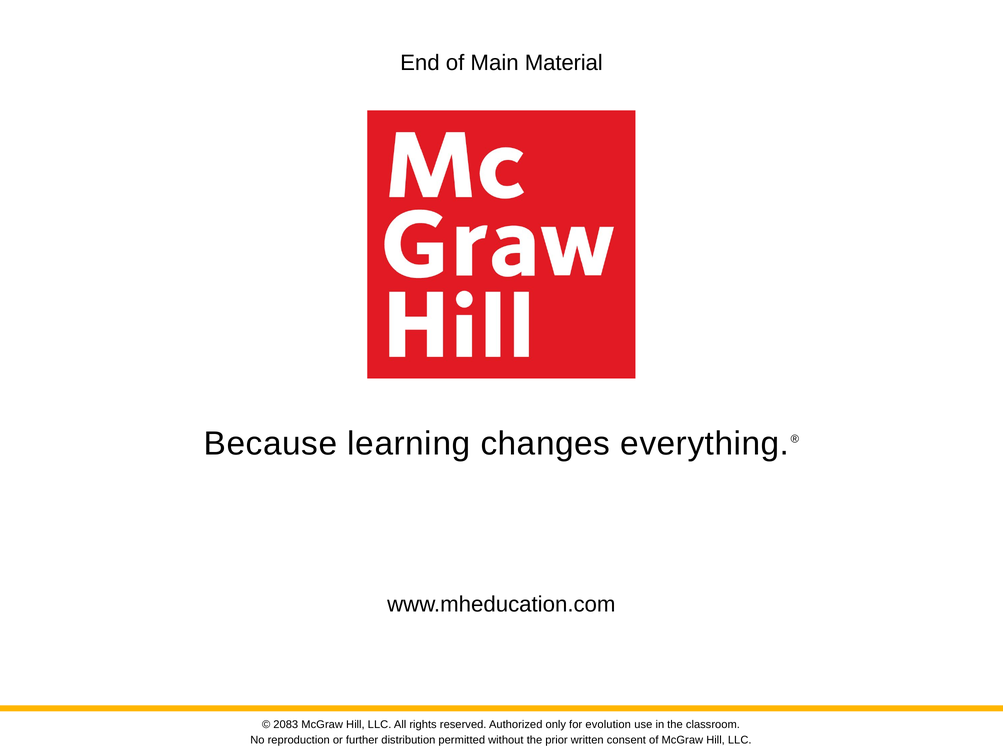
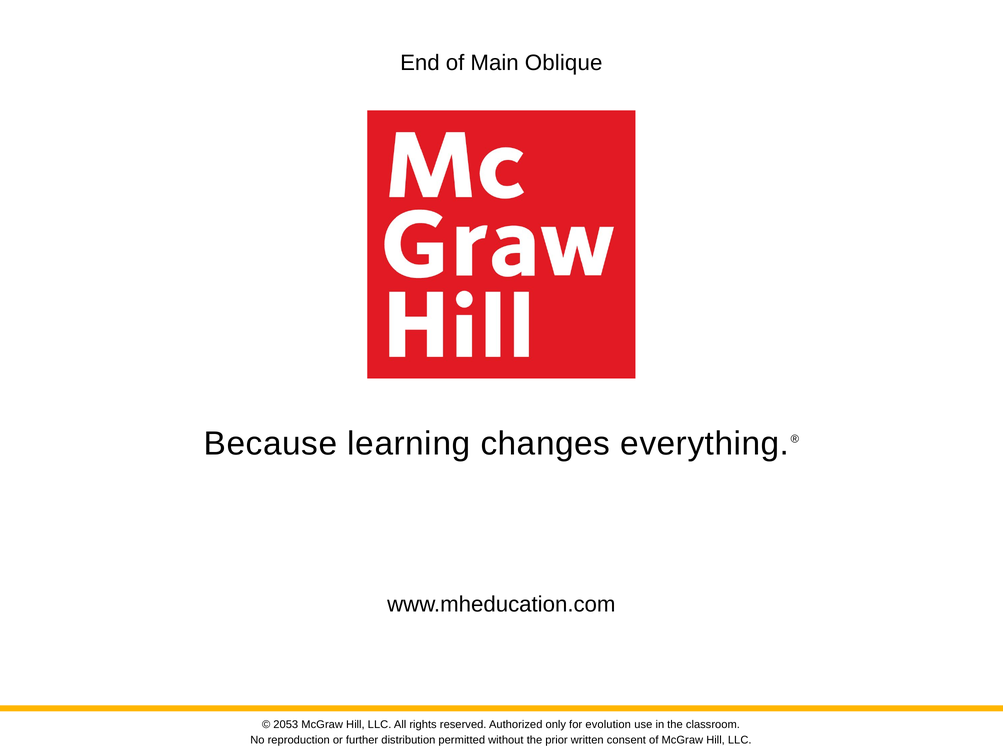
Material: Material -> Oblique
2083: 2083 -> 2053
